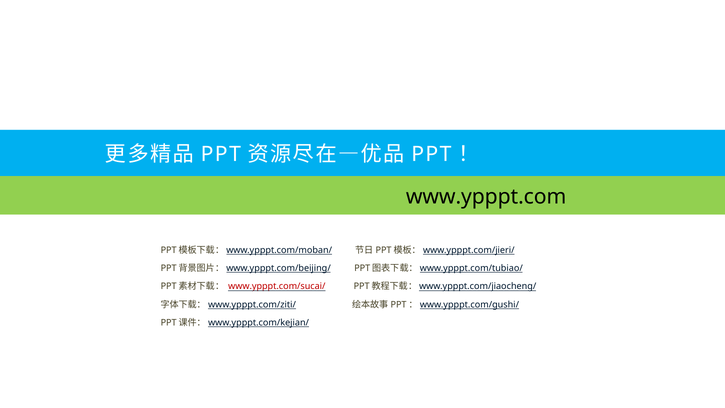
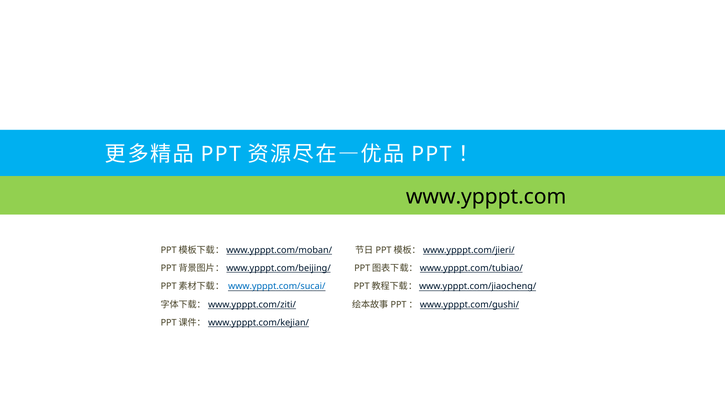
www.ypppt.com/sucai/ colour: red -> blue
